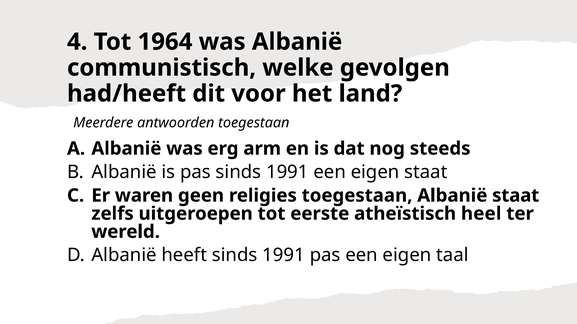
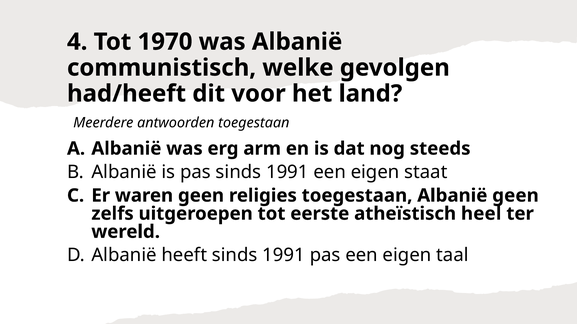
1964: 1964 -> 1970
Albanië staat: staat -> geen
